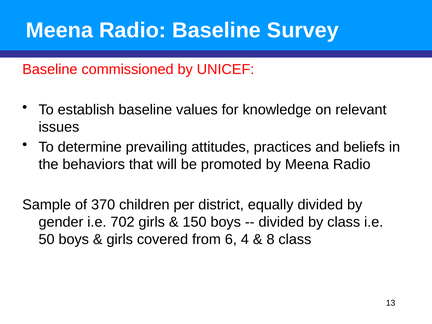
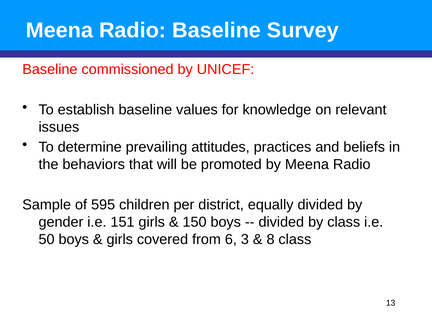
370: 370 -> 595
702: 702 -> 151
4: 4 -> 3
